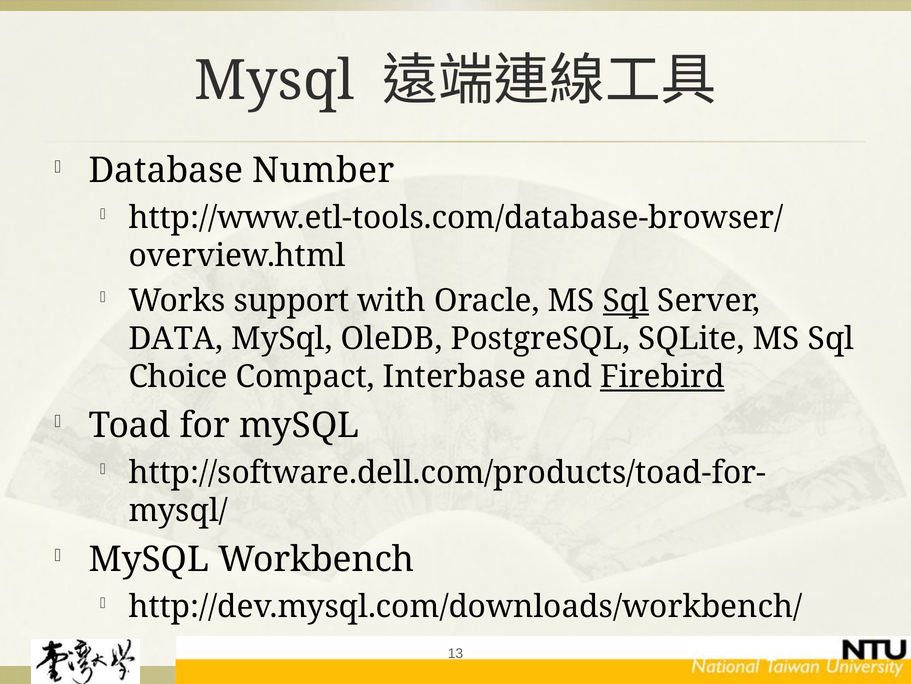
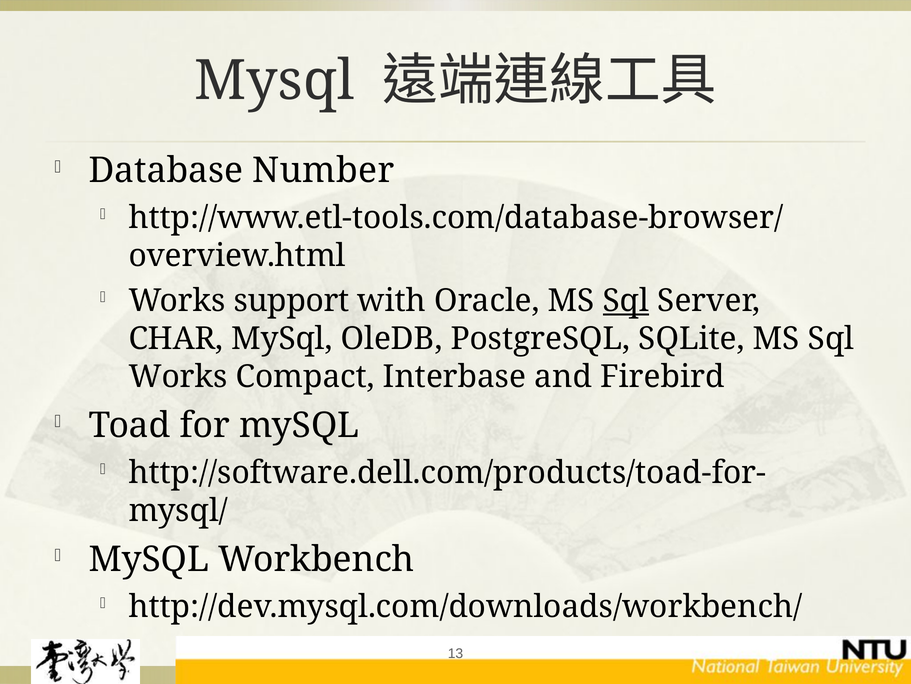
DATA: DATA -> CHAR
Choice at (178, 377): Choice -> Works
Firebird underline: present -> none
